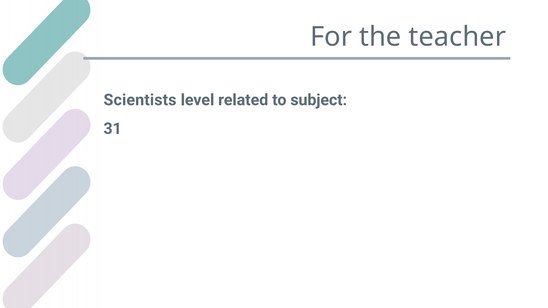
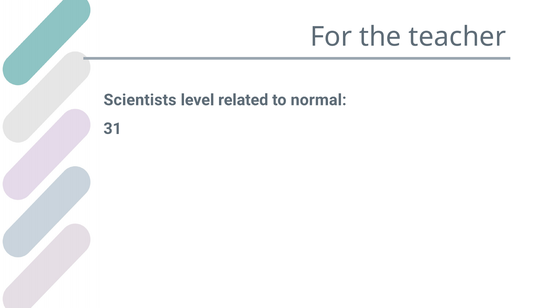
subject: subject -> normal
